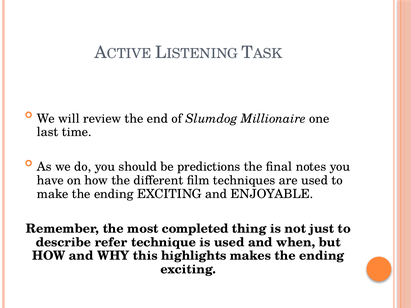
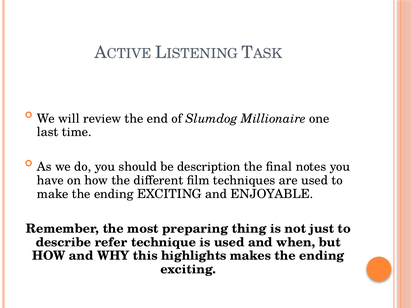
predictions: predictions -> description
completed: completed -> preparing
